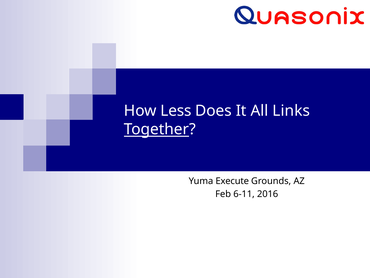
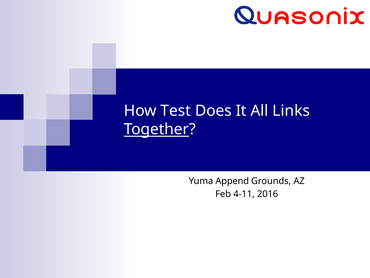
Less: Less -> Test
Execute: Execute -> Append
6-11: 6-11 -> 4-11
